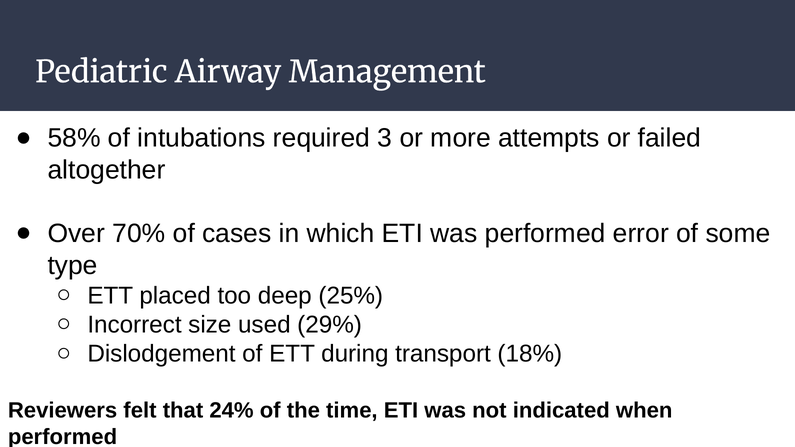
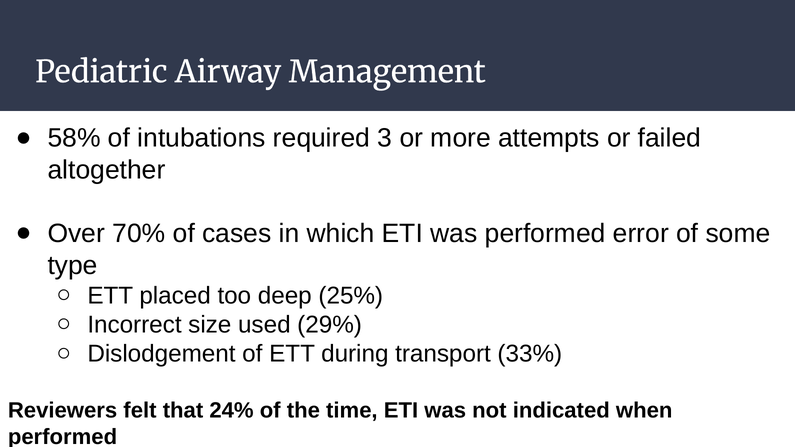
18%: 18% -> 33%
